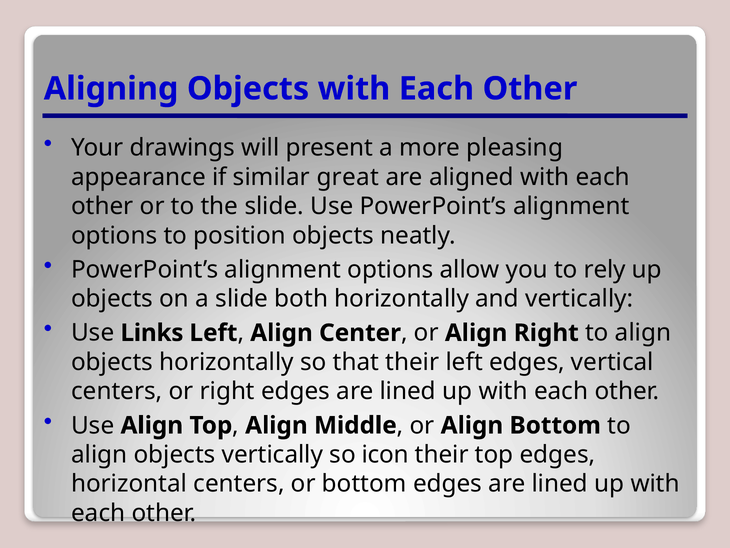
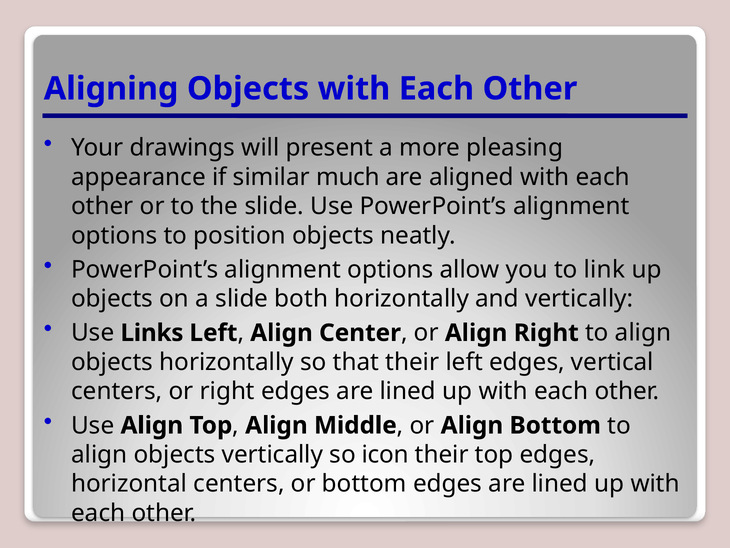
great: great -> much
rely: rely -> link
